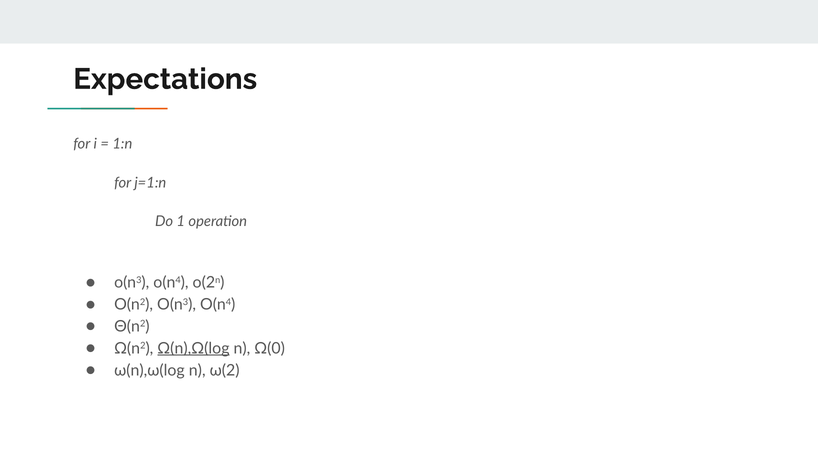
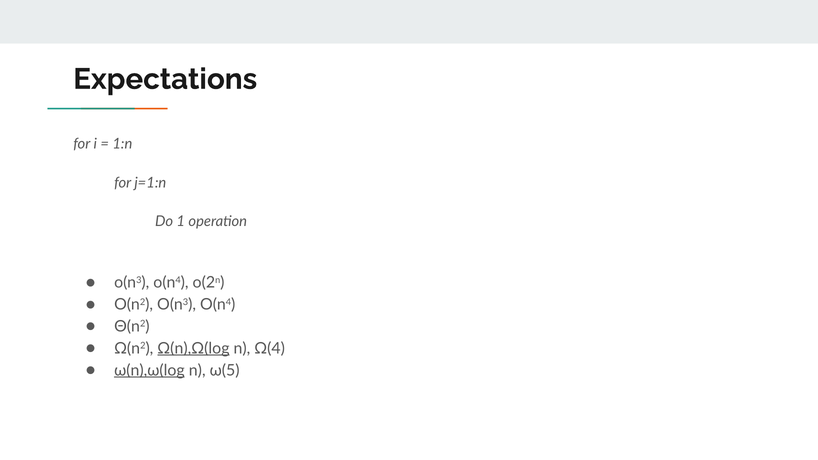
Ω(0: Ω(0 -> Ω(4
ω(n),ω(log at (149, 370) underline: none -> present
ω(2: ω(2 -> ω(5
